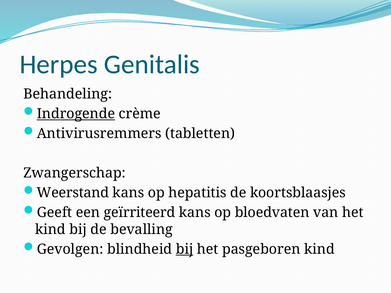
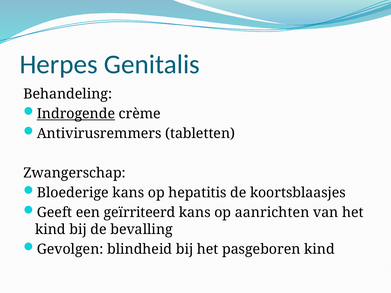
Weerstand: Weerstand -> Bloederige
bloedvaten: bloedvaten -> aanrichten
bij at (185, 249) underline: present -> none
